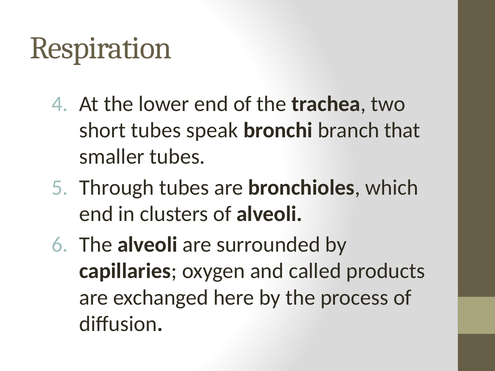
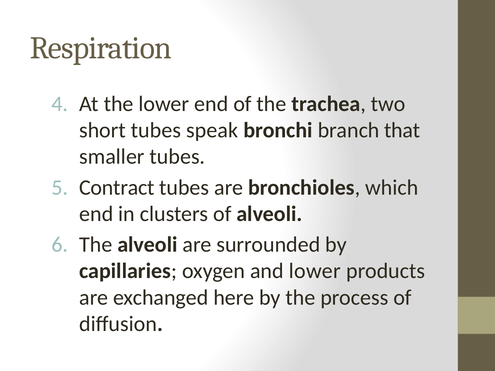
Through: Through -> Contract
and called: called -> lower
